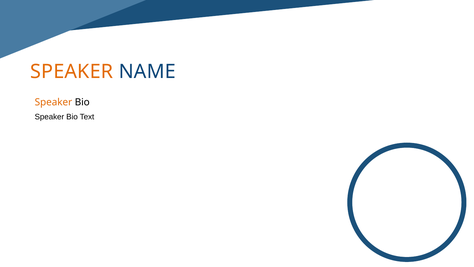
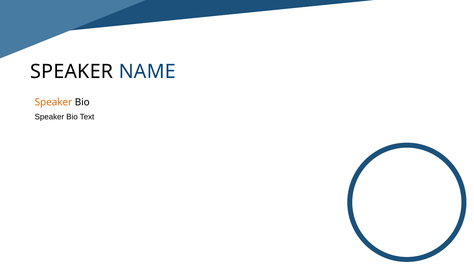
SPEAKER at (72, 72) colour: orange -> black
